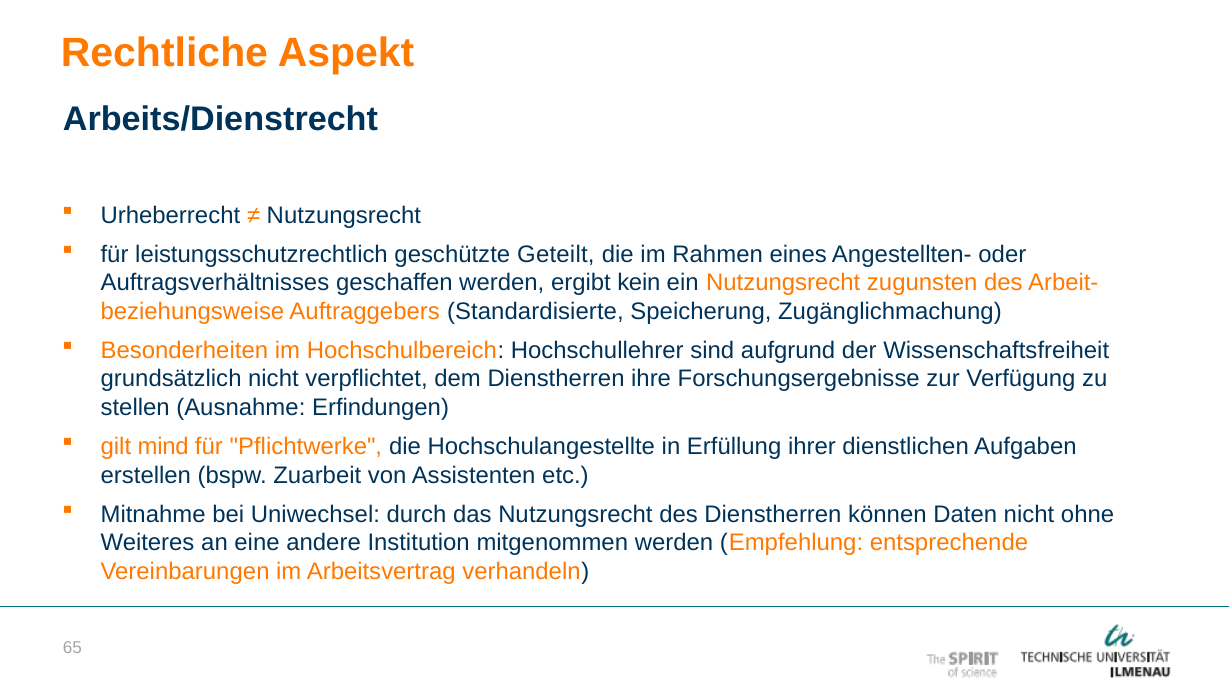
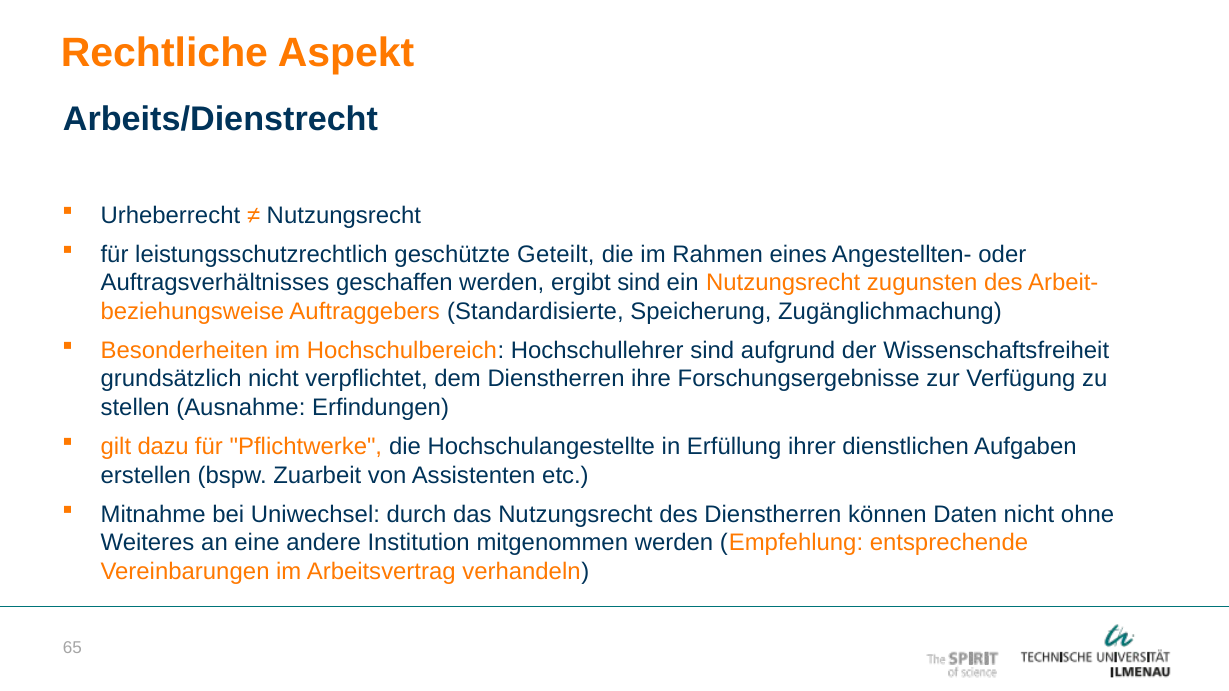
ergibt kein: kein -> sind
mind: mind -> dazu
